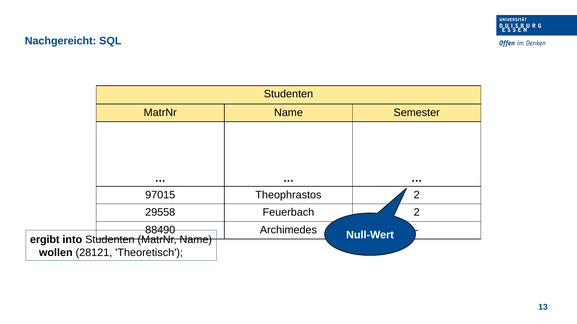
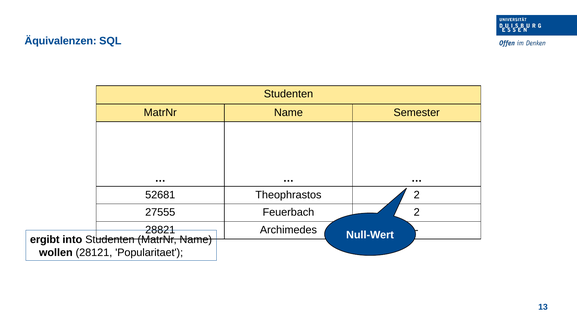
Nachgereicht: Nachgereicht -> Äquivalenzen
97015: 97015 -> 52681
29558: 29558 -> 27555
88490: 88490 -> 28821
Theoretisch: Theoretisch -> Popularitaet
